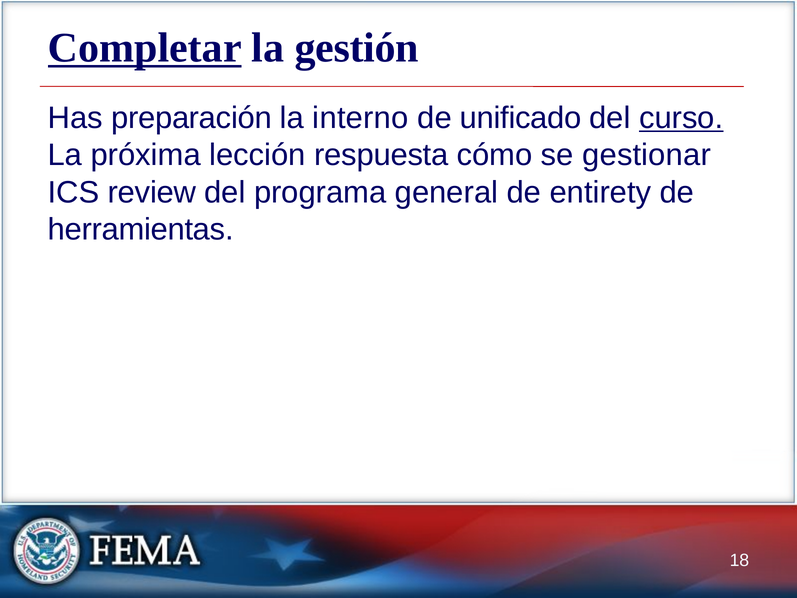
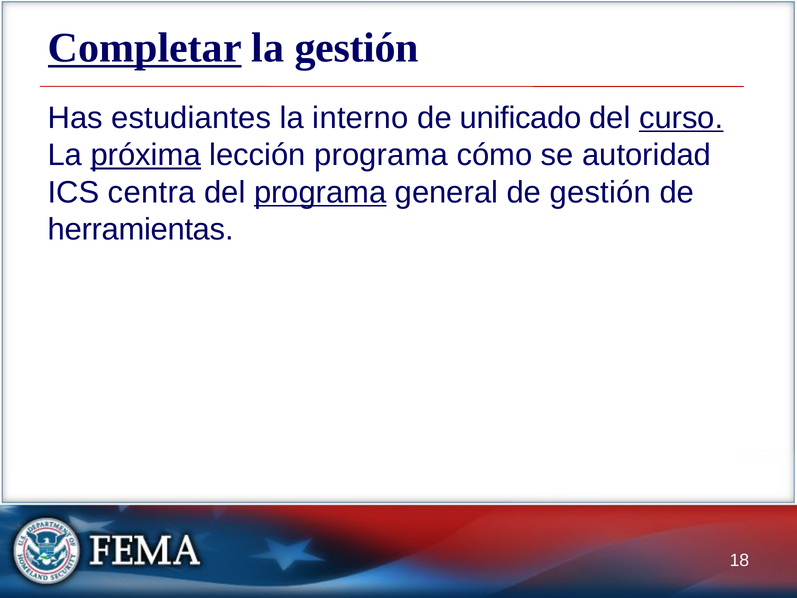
preparación: preparación -> estudiantes
próxima underline: none -> present
lección respuesta: respuesta -> programa
gestionar: gestionar -> autoridad
review: review -> centra
programa at (320, 192) underline: none -> present
de entirety: entirety -> gestión
